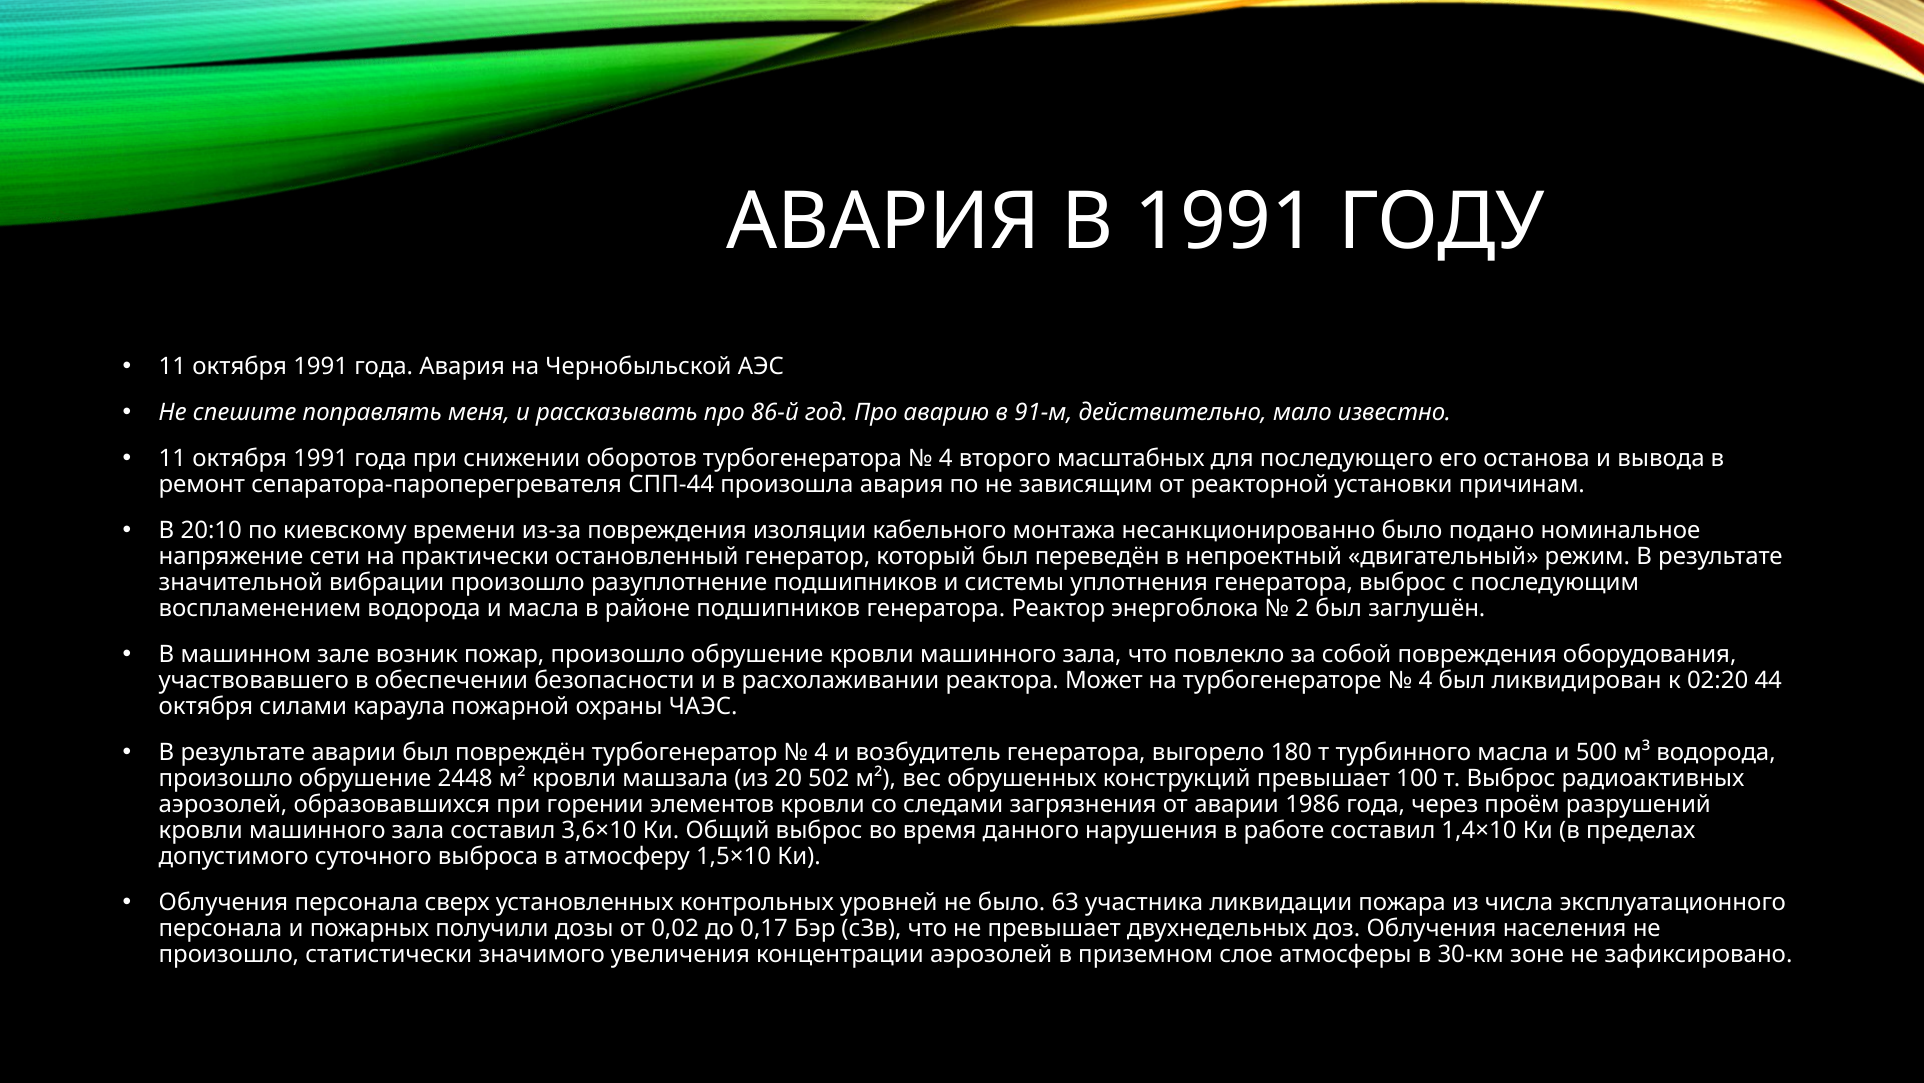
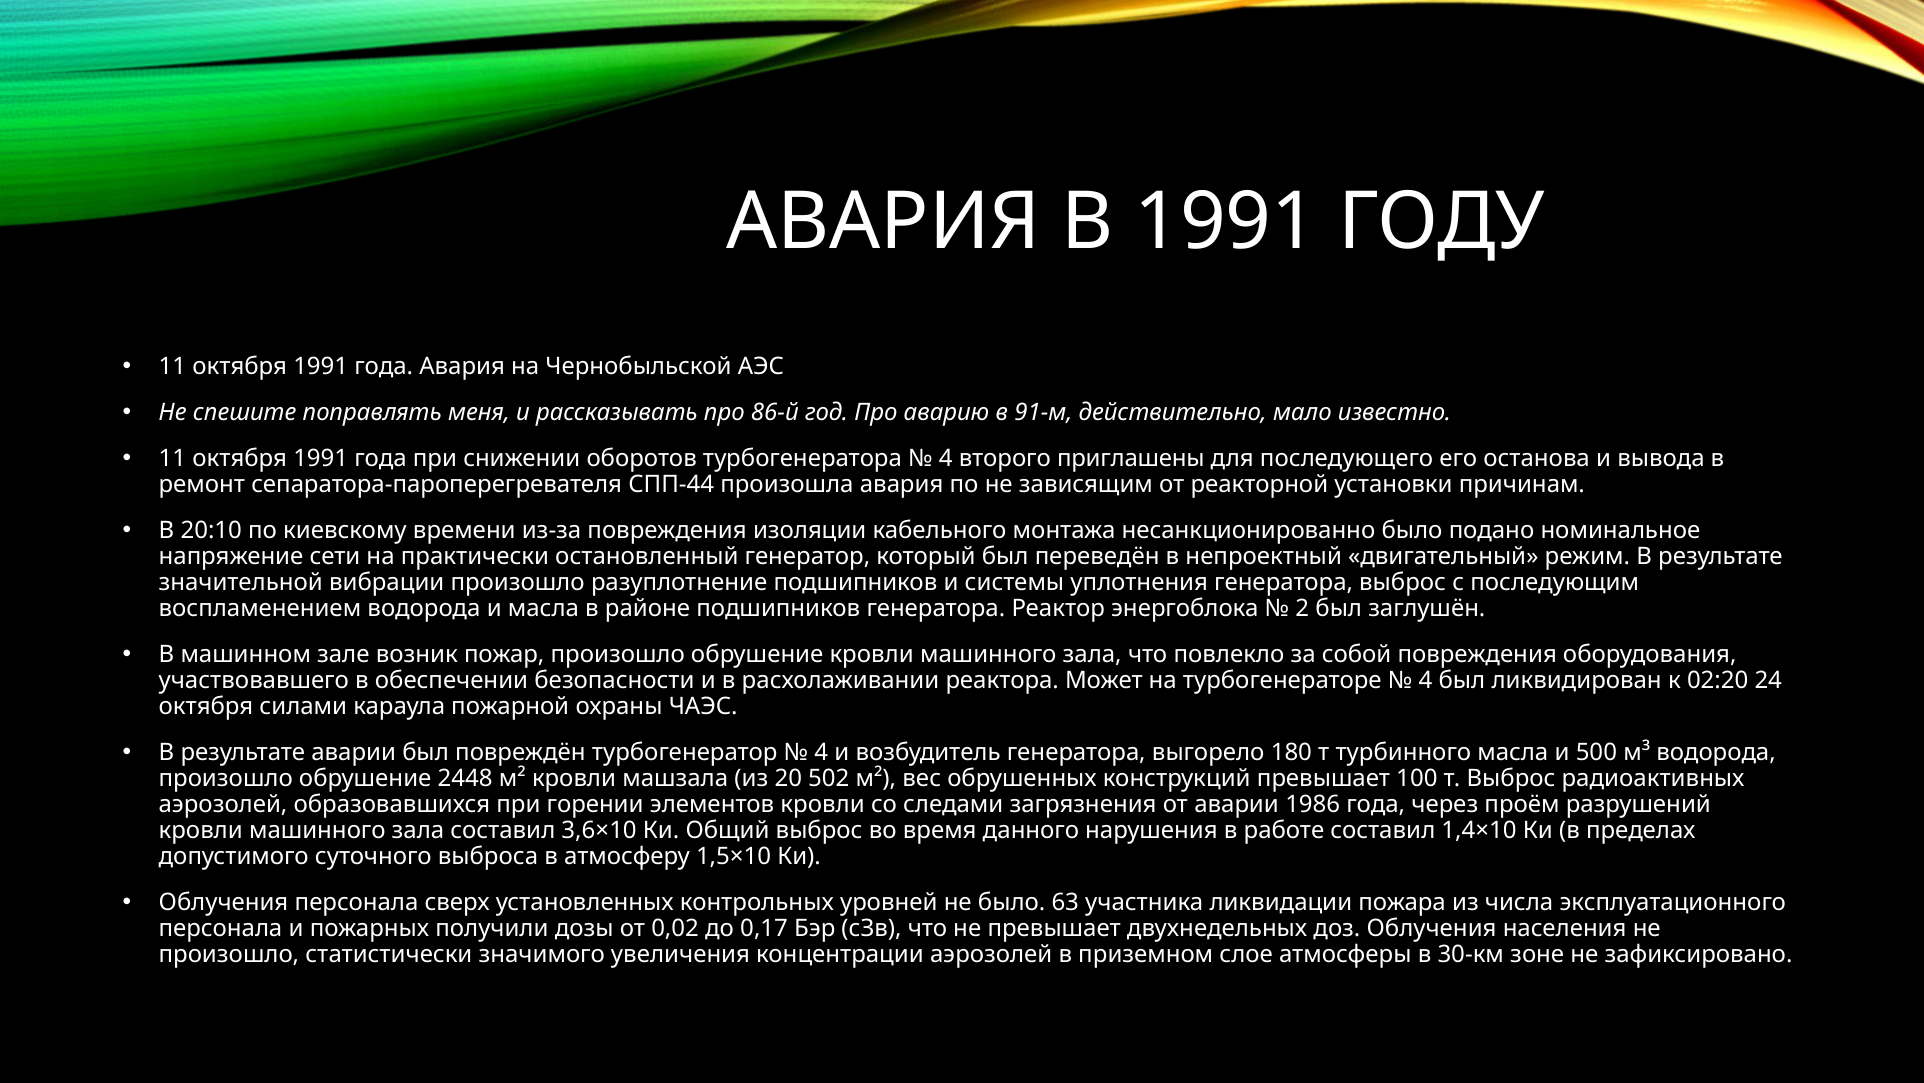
масштабных: масштабных -> приглашены
44: 44 -> 24
